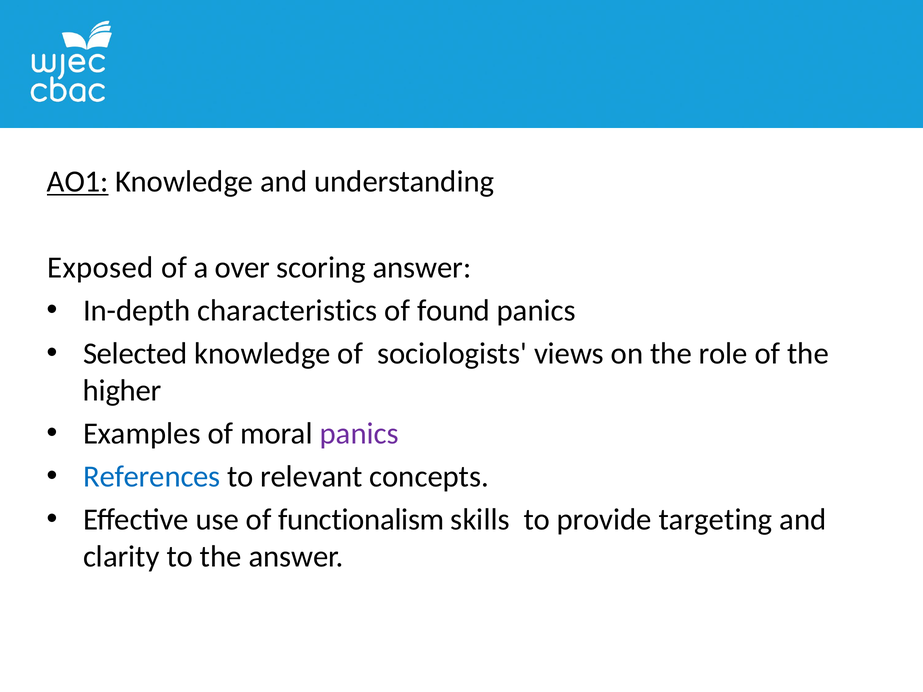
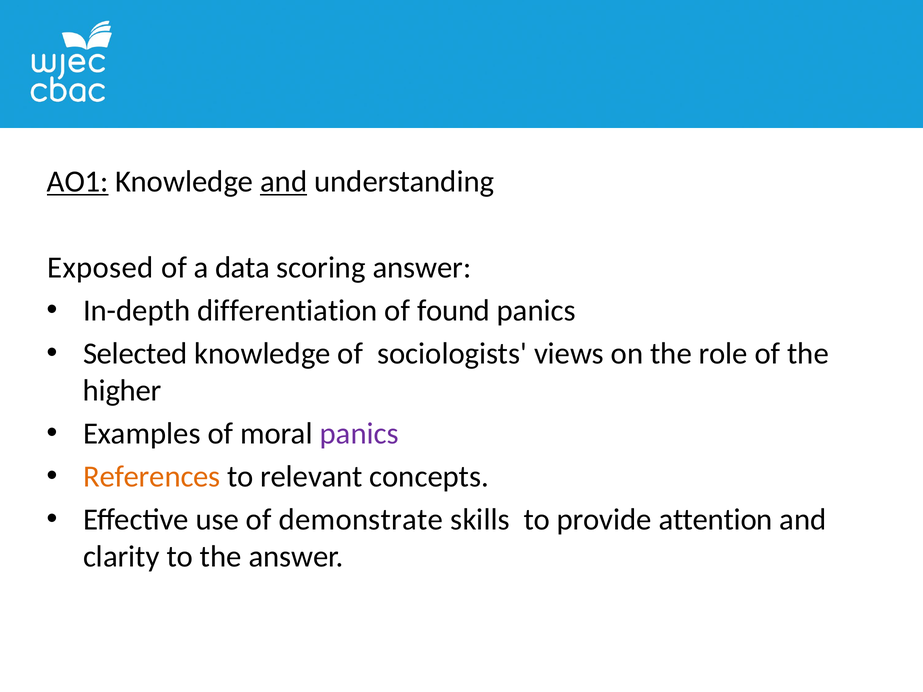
and at (284, 182) underline: none -> present
over: over -> data
characteristics: characteristics -> differentiation
References colour: blue -> orange
functionalism: functionalism -> demonstrate
targeting: targeting -> attention
